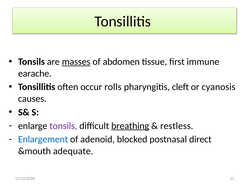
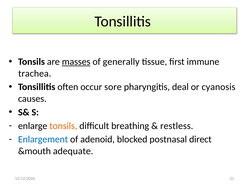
abdomen: abdomen -> generally
earache: earache -> trachea
rolls: rolls -> sore
cleft: cleft -> deal
tonsils at (63, 126) colour: purple -> orange
breathing underline: present -> none
